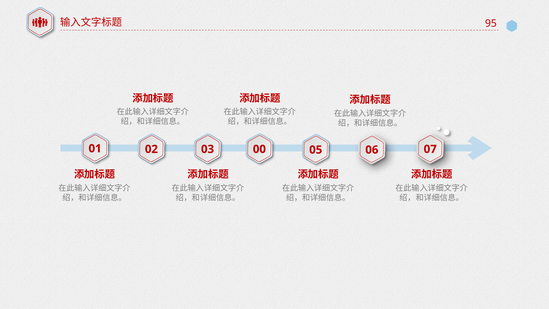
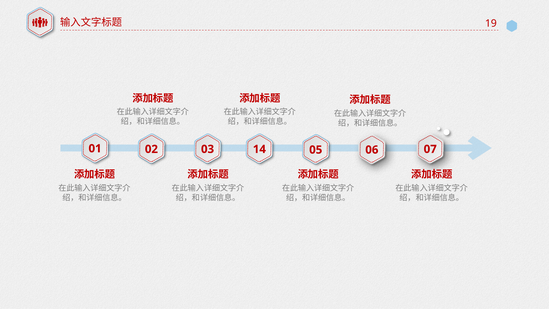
95: 95 -> 19
00: 00 -> 14
